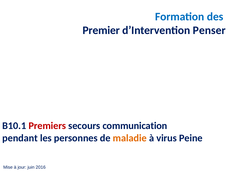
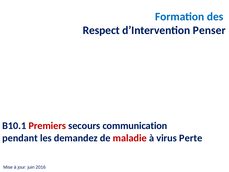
Premier: Premier -> Respect
personnes: personnes -> demandez
maladie colour: orange -> red
Peine: Peine -> Perte
